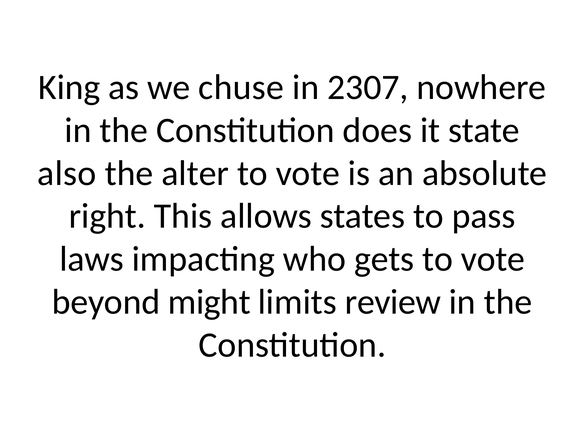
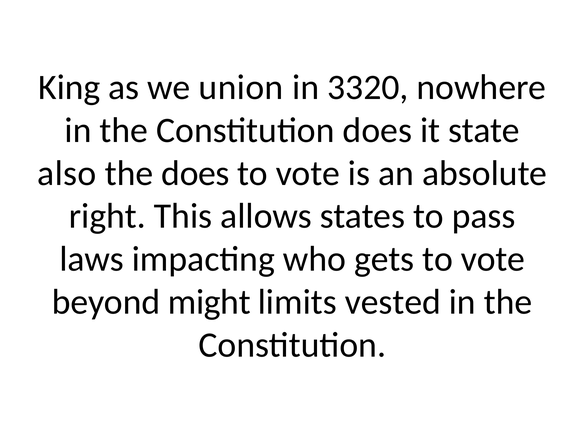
chuse: chuse -> union
2307: 2307 -> 3320
the alter: alter -> does
review: review -> vested
